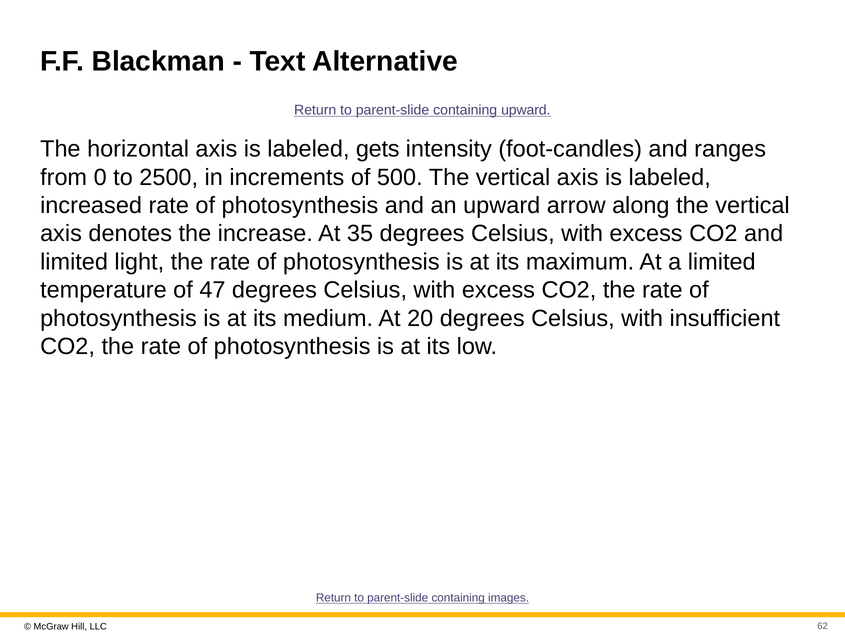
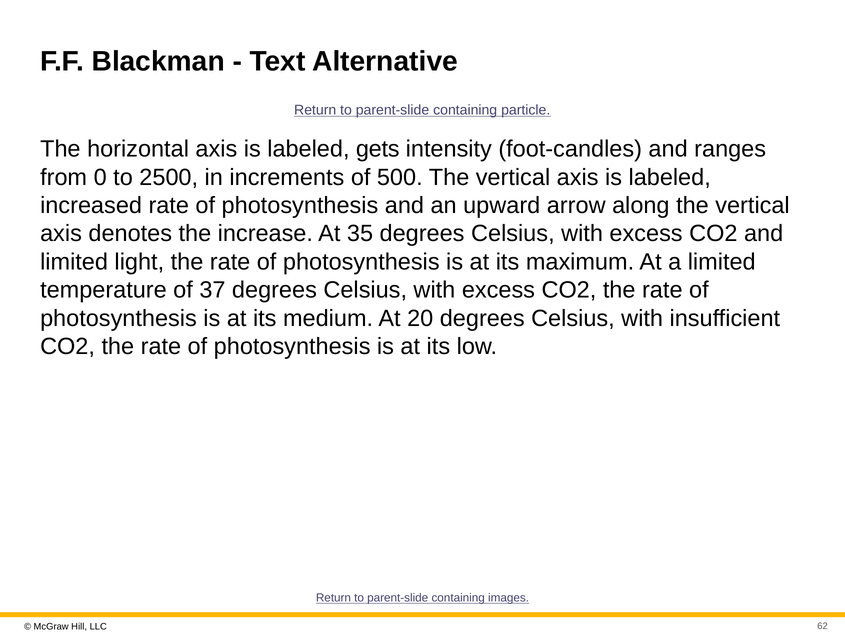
containing upward: upward -> particle
47: 47 -> 37
